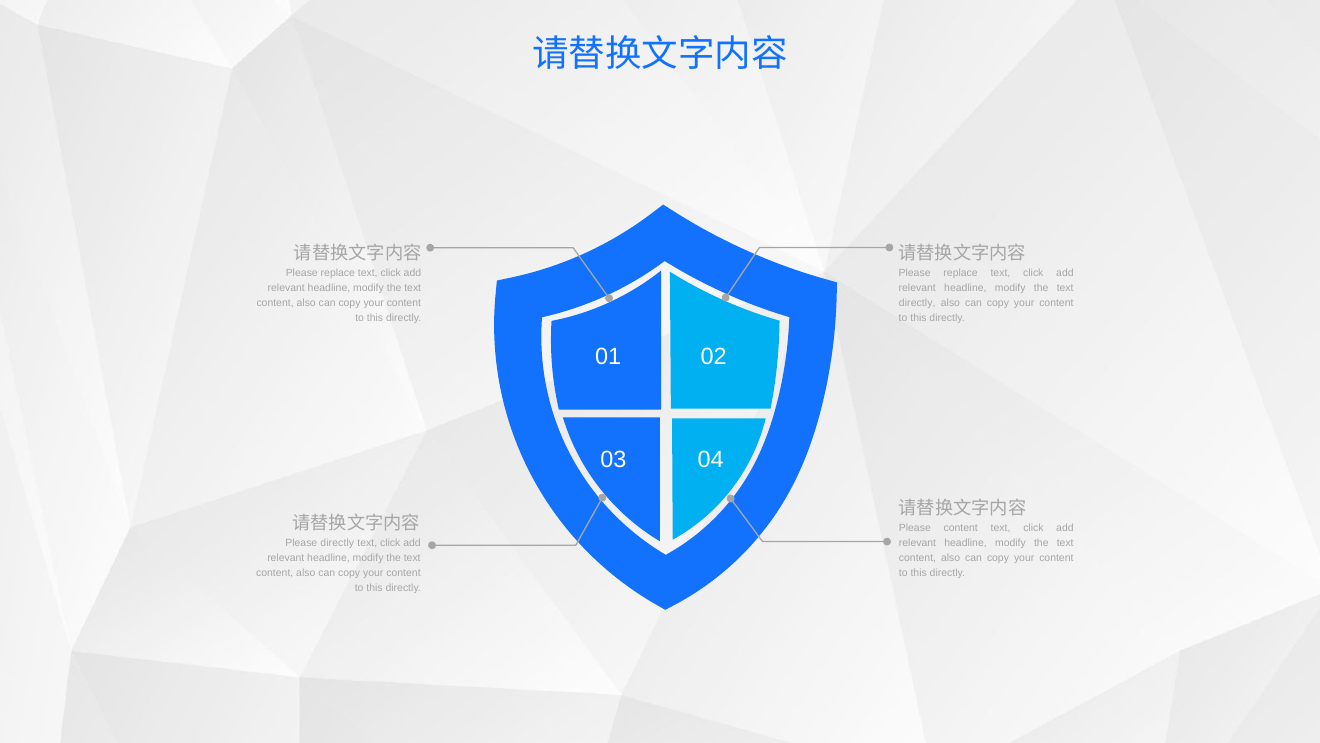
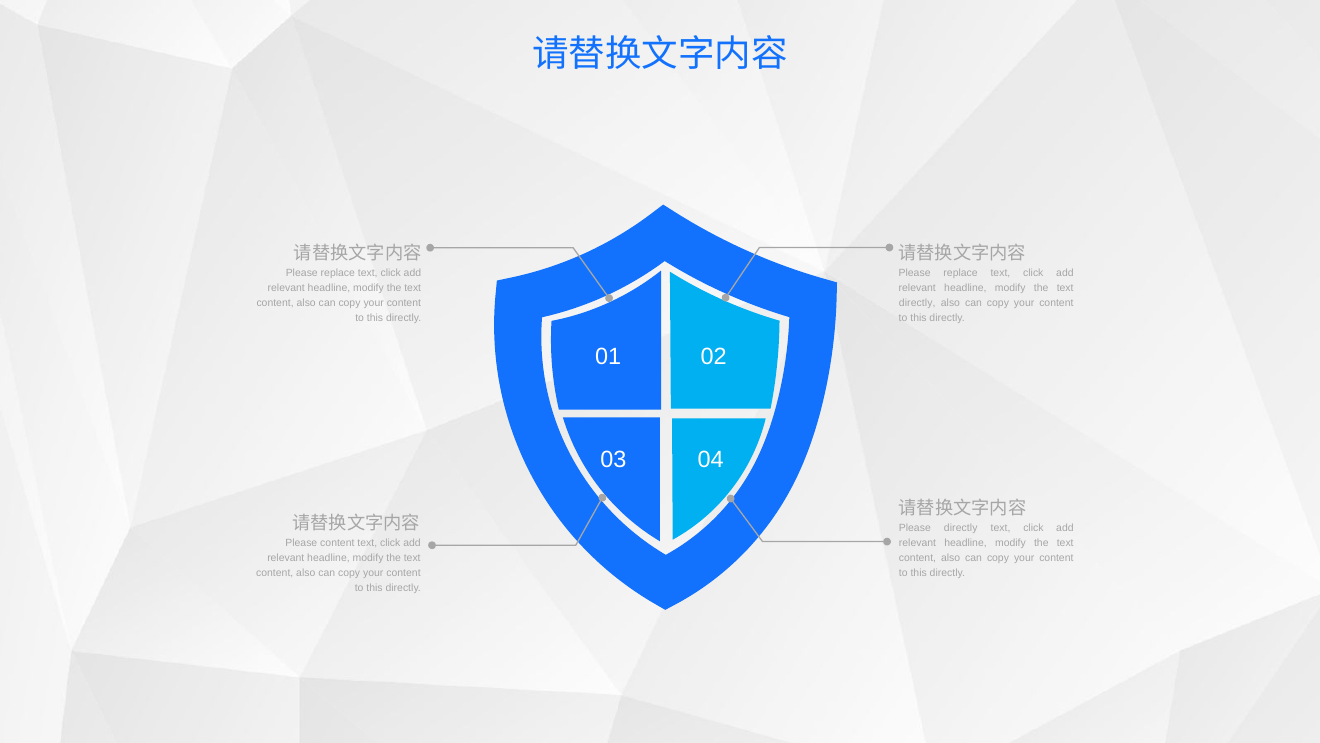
Please content: content -> directly
Please directly: directly -> content
